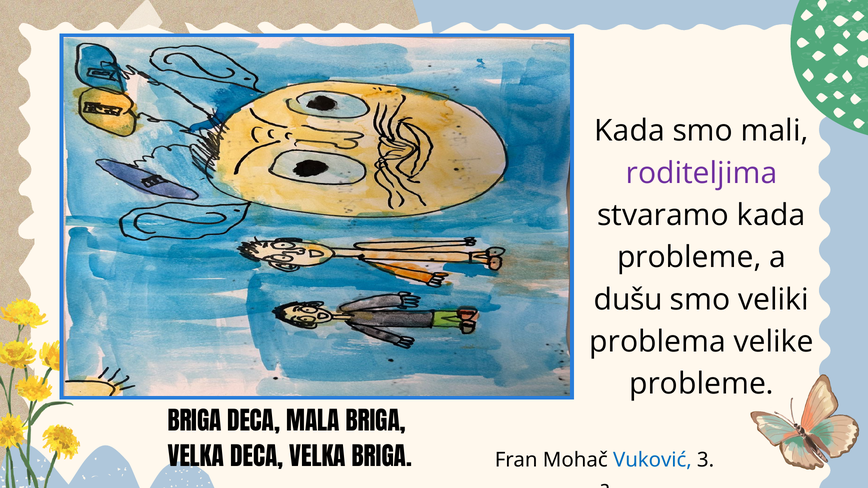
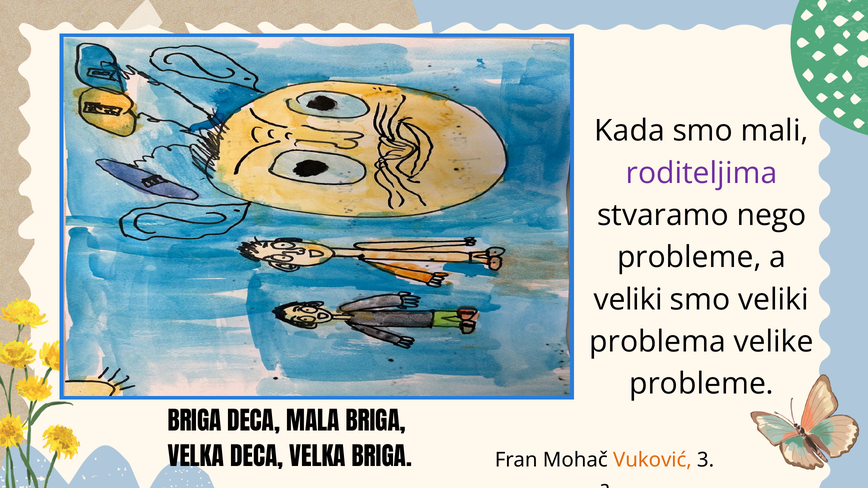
stvaramo kada: kada -> nego
dušu at (628, 300): dušu -> veliki
Vuković colour: blue -> orange
